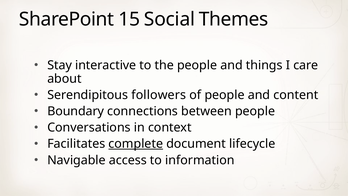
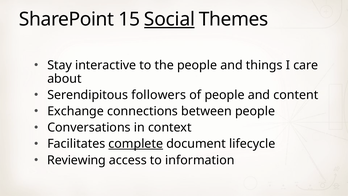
Social underline: none -> present
Boundary: Boundary -> Exchange
Navigable: Navigable -> Reviewing
